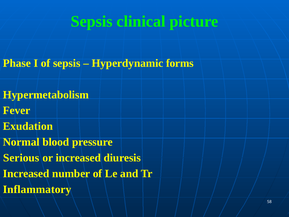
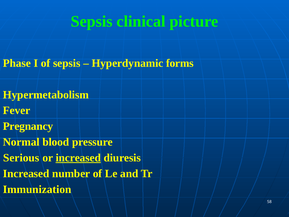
Exudation: Exudation -> Pregnancy
increased at (78, 158) underline: none -> present
Inflammatory: Inflammatory -> Immunization
